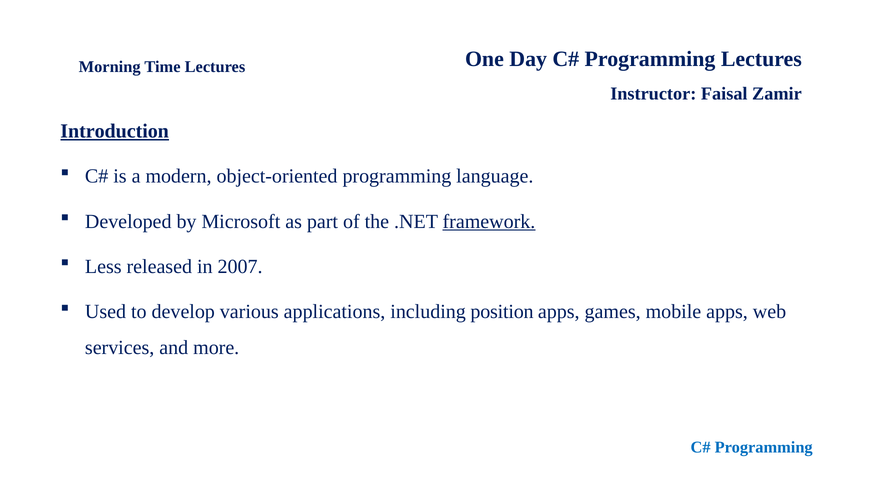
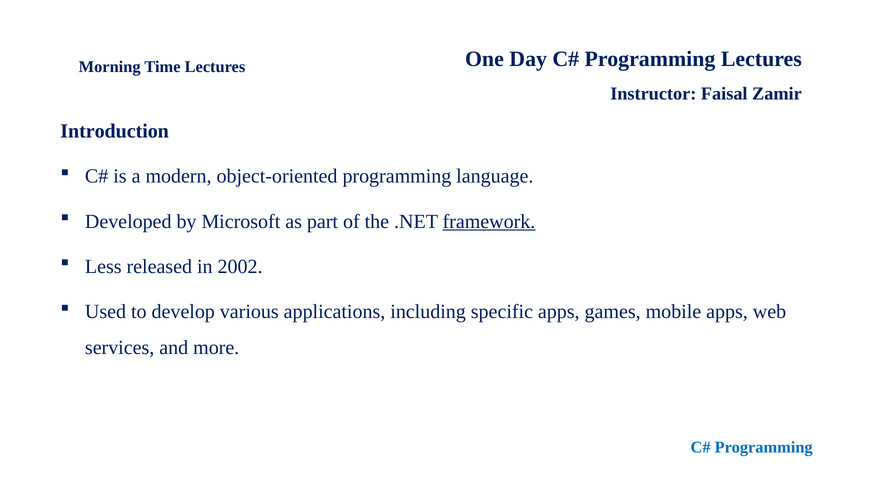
Introduction underline: present -> none
2007: 2007 -> 2002
position: position -> specific
